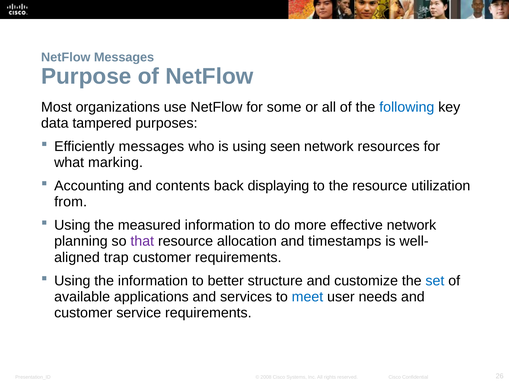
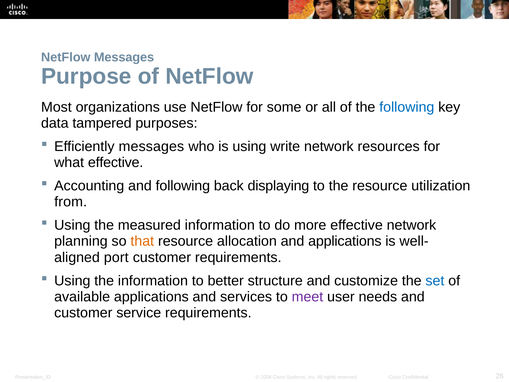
seen: seen -> write
what marking: marking -> effective
and contents: contents -> following
that colour: purple -> orange
and timestamps: timestamps -> applications
trap: trap -> port
meet colour: blue -> purple
